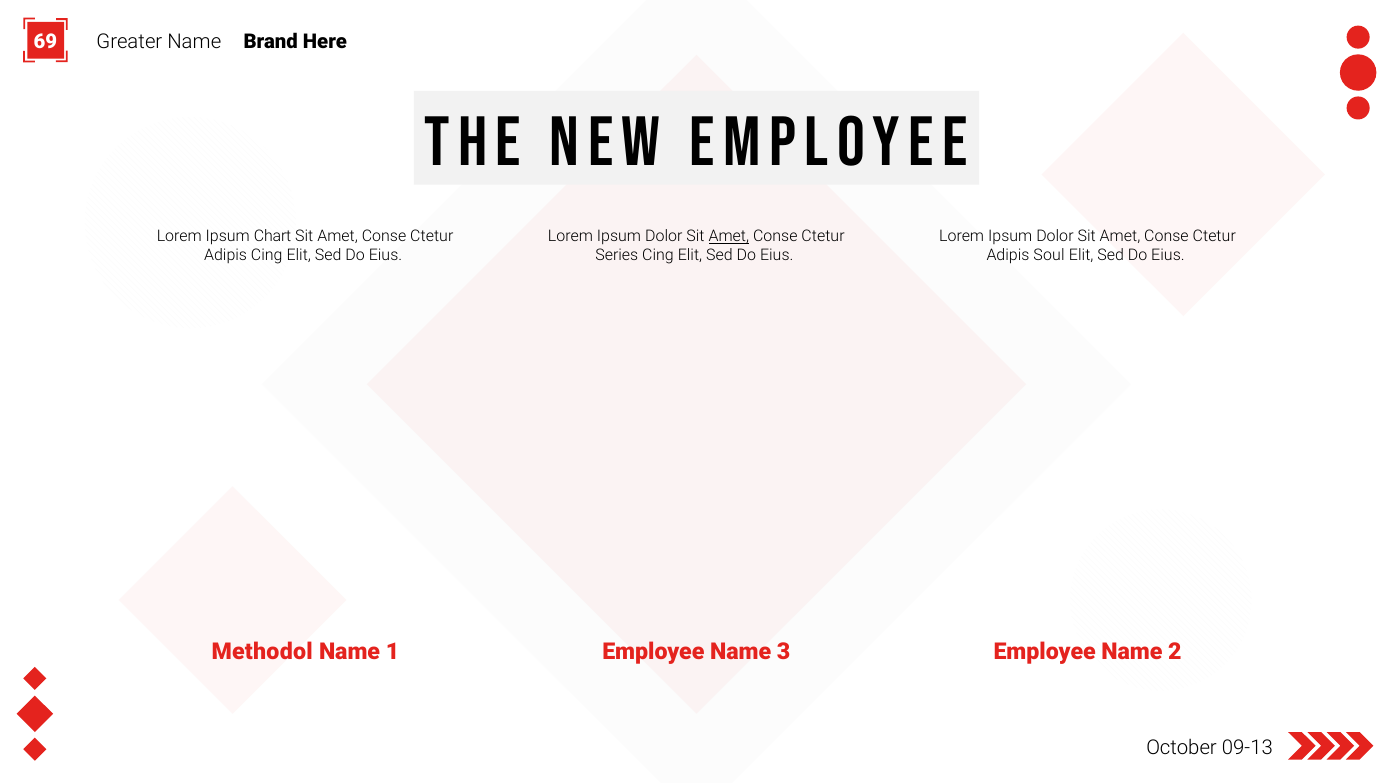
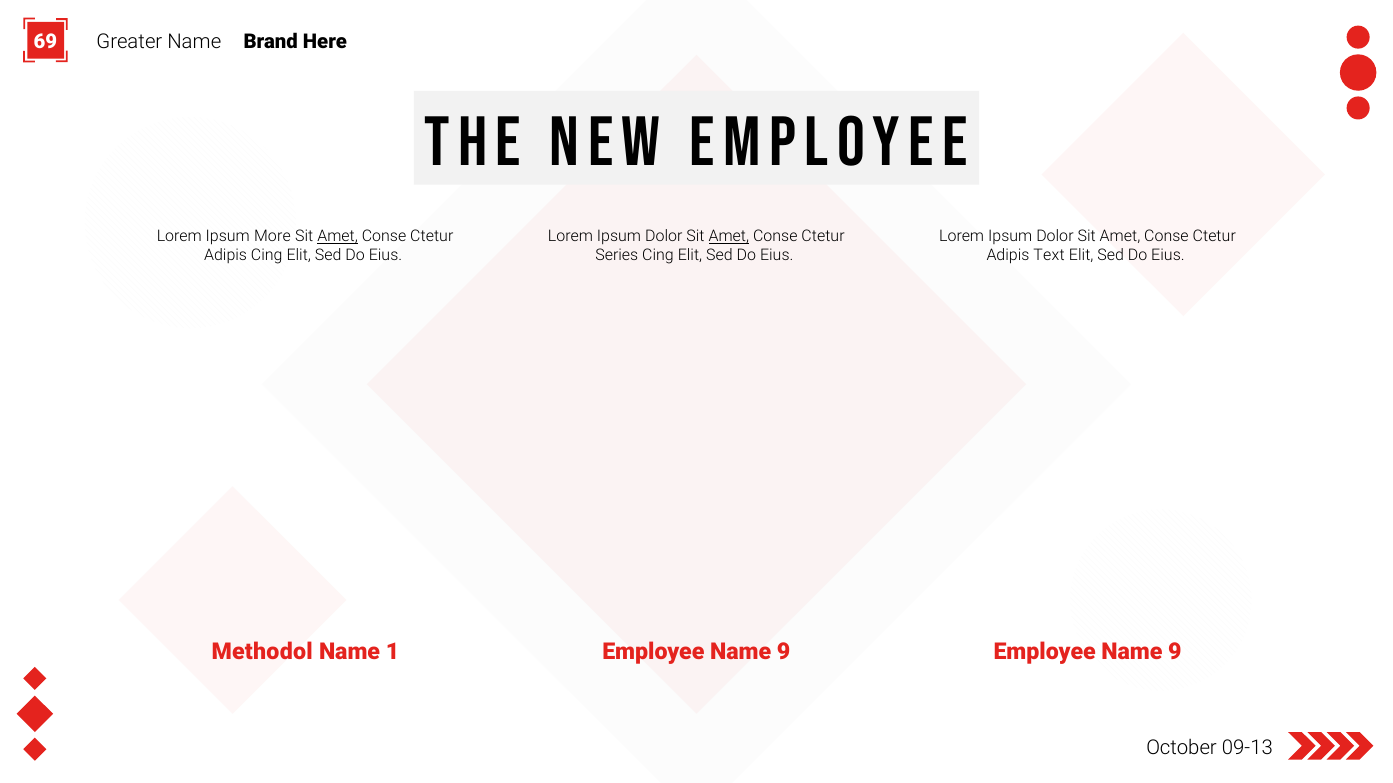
Chart: Chart -> More
Amet at (338, 236) underline: none -> present
Soul: Soul -> Text
1 Employee Name 3: 3 -> 9
2 at (1175, 653): 2 -> 9
